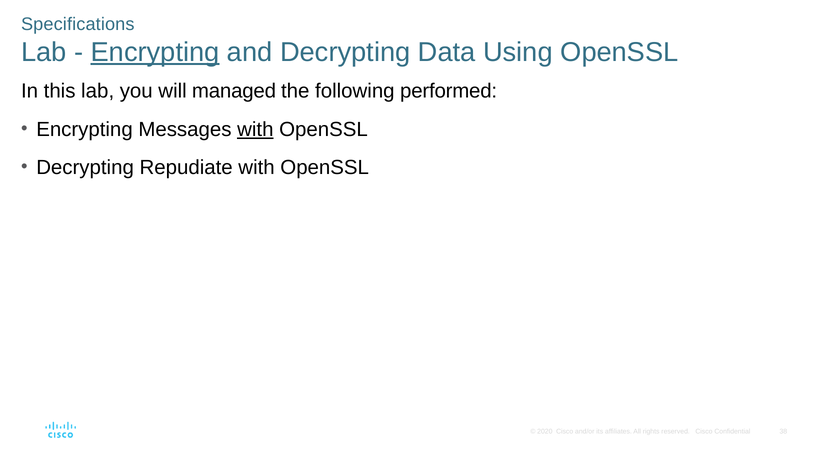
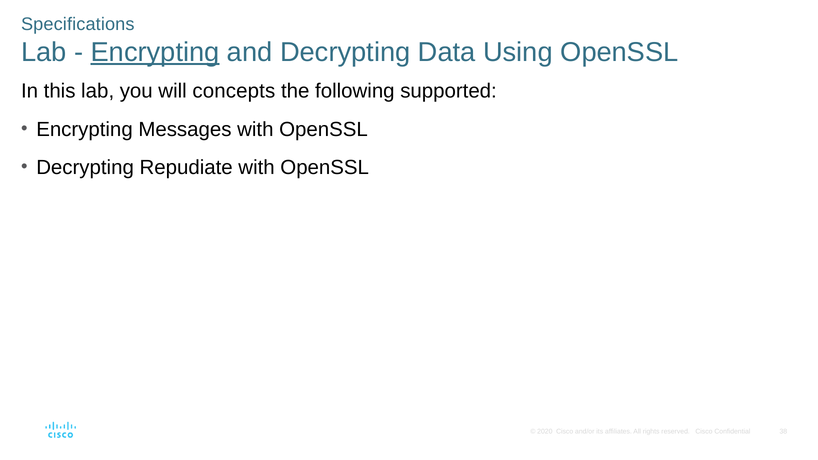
managed: managed -> concepts
performed: performed -> supported
with at (255, 129) underline: present -> none
